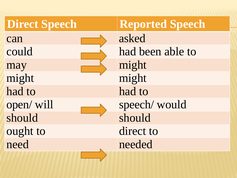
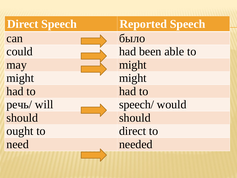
asked: asked -> было
open/: open/ -> речь/
